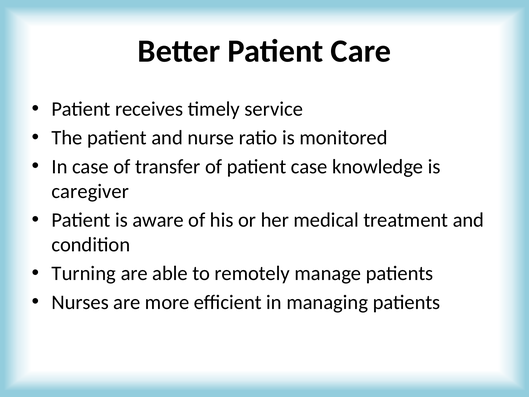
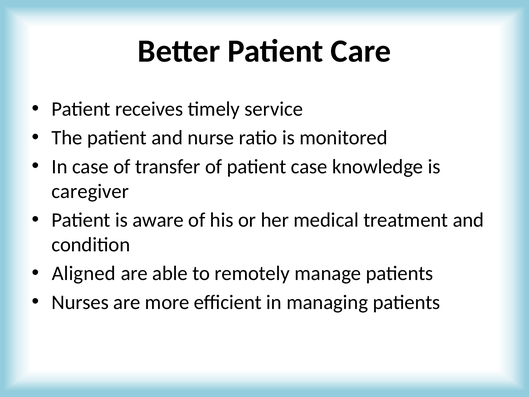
Turning: Turning -> Aligned
